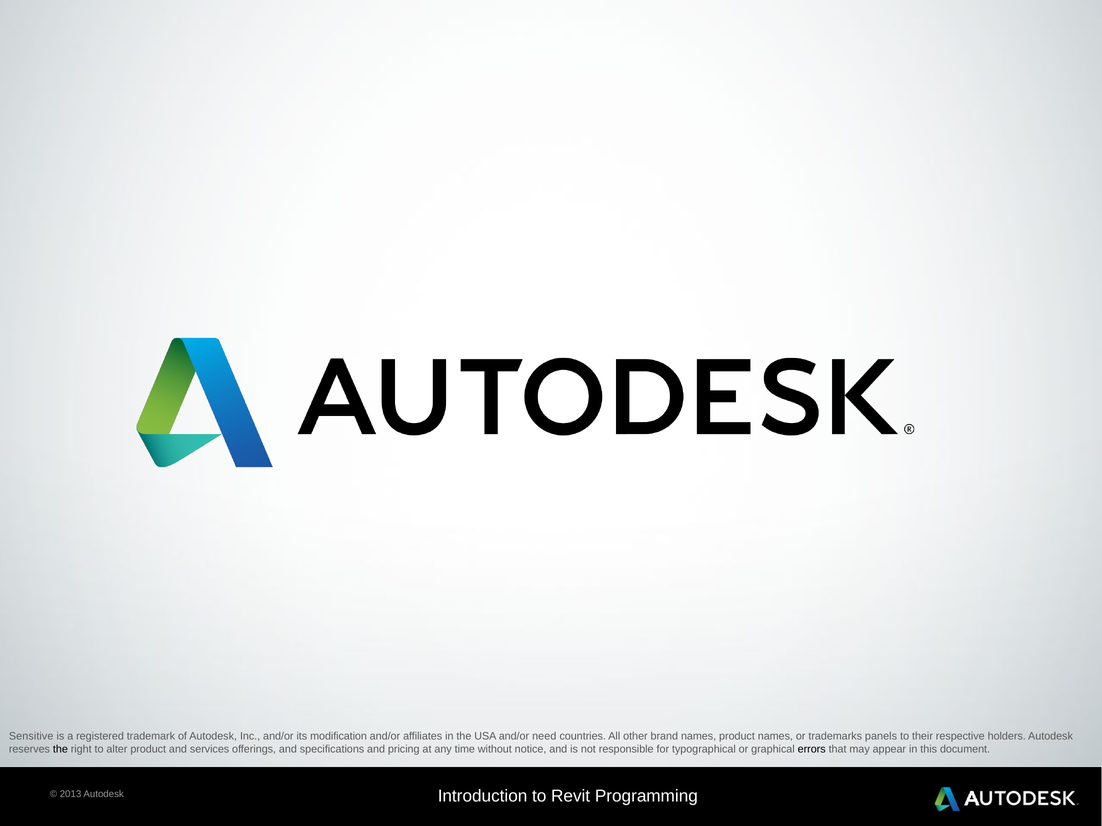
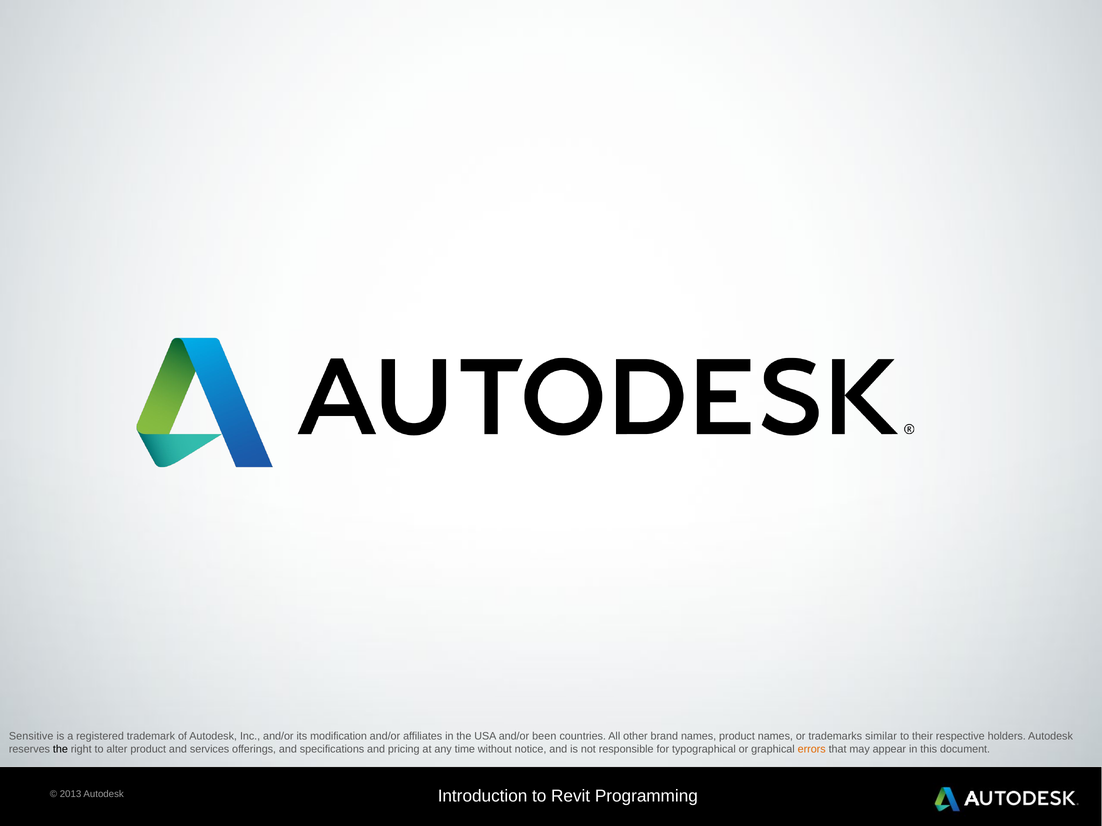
need: need -> been
panels: panels -> similar
errors colour: black -> orange
